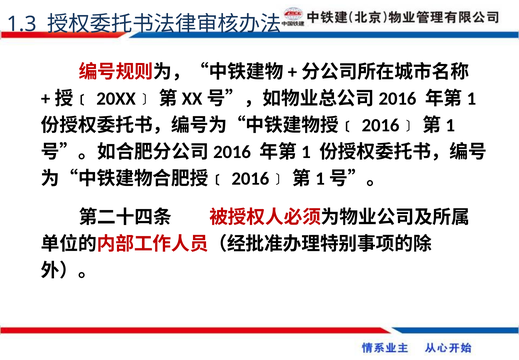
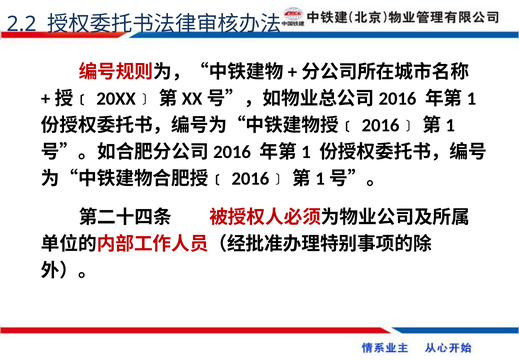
1.3: 1.3 -> 2.2
